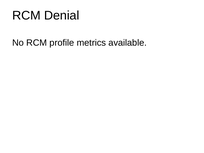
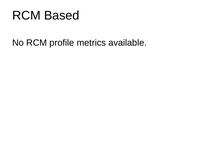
Denial: Denial -> Based
